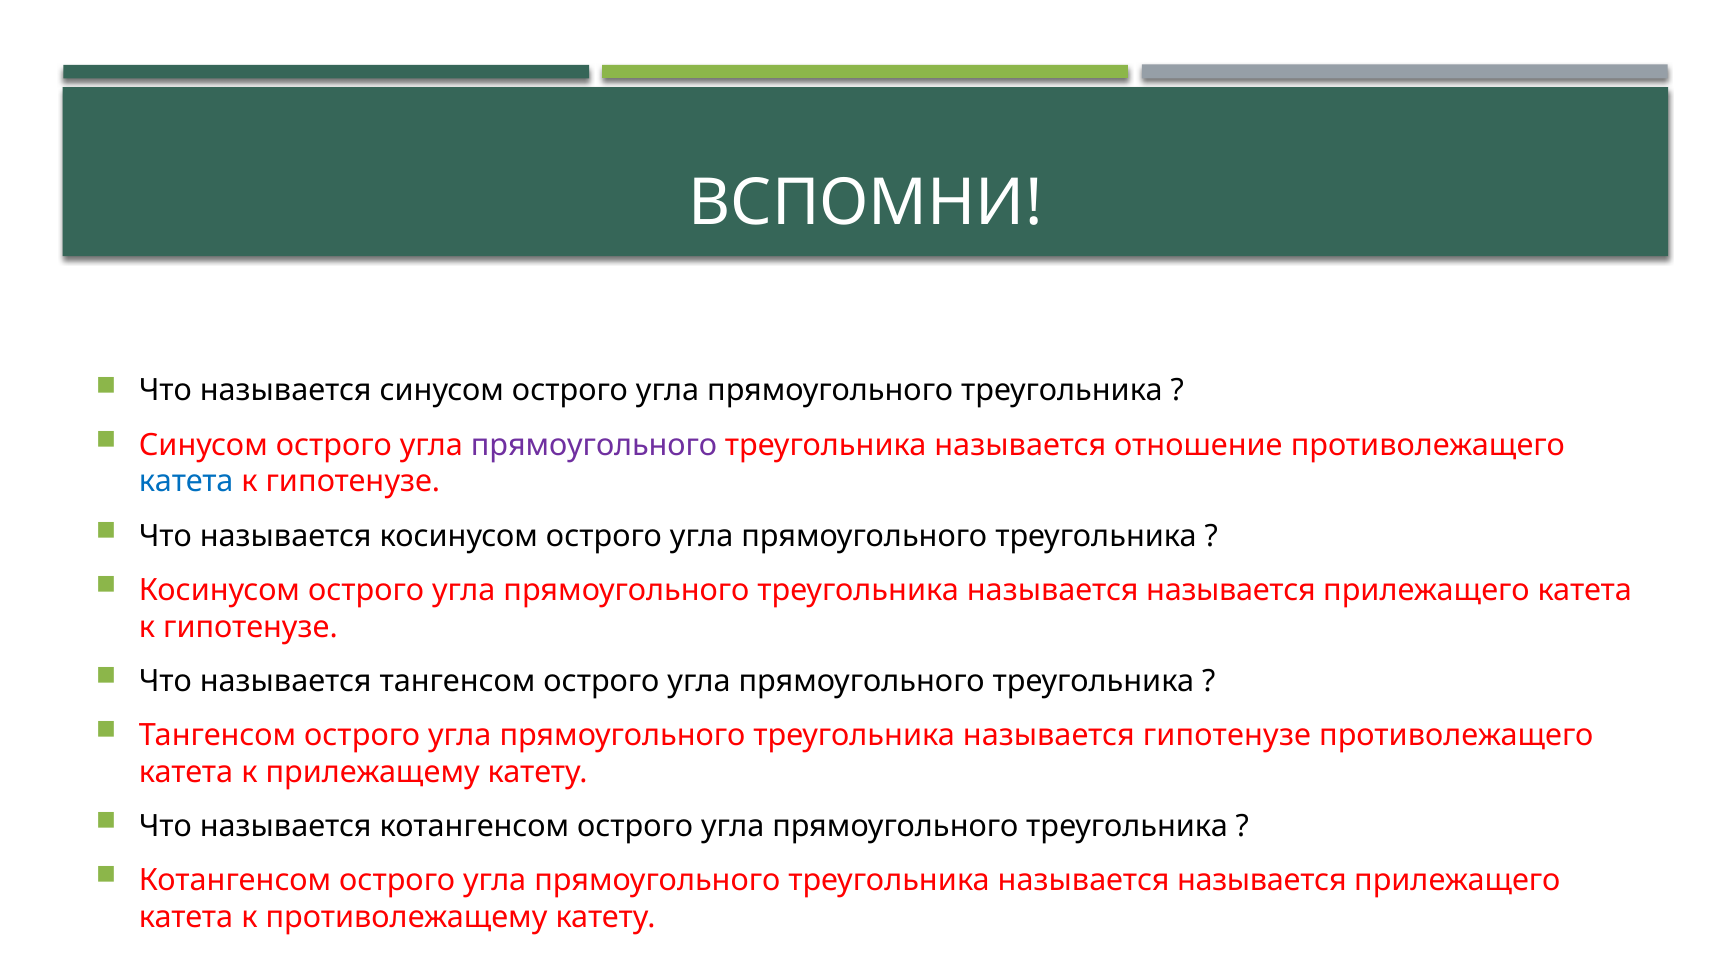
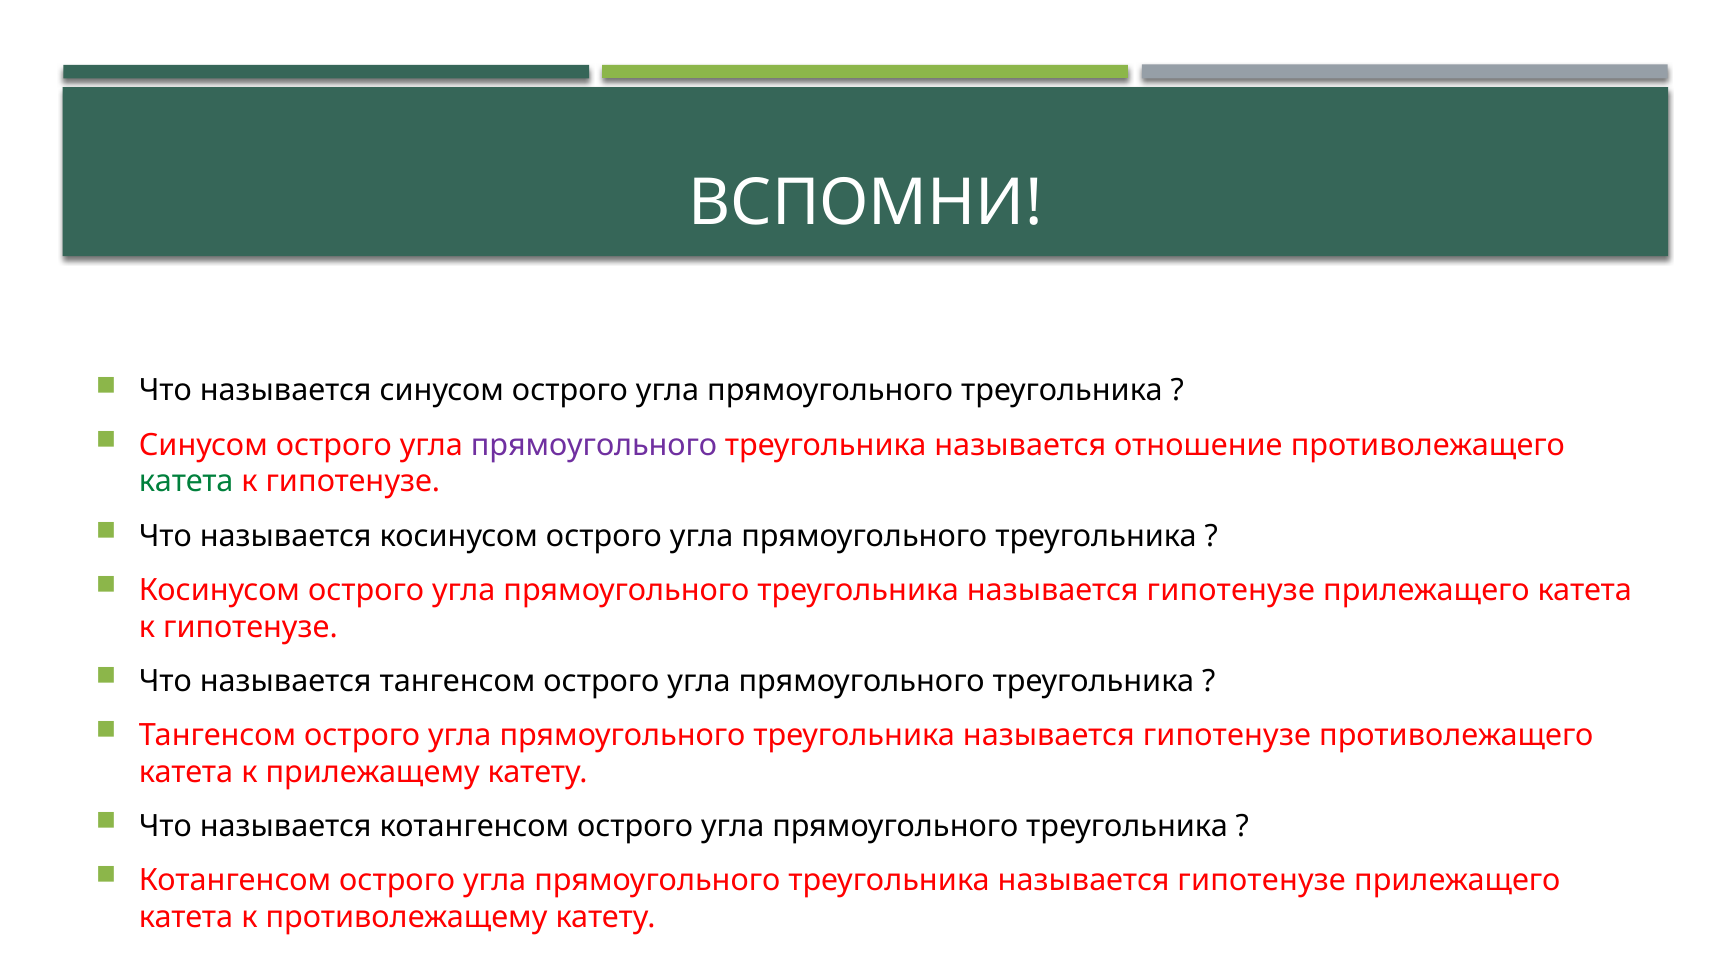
катета at (186, 482) colour: blue -> green
называется at (1231, 590): называется -> гипотенузе
называется at (1262, 880): называется -> гипотенузе
